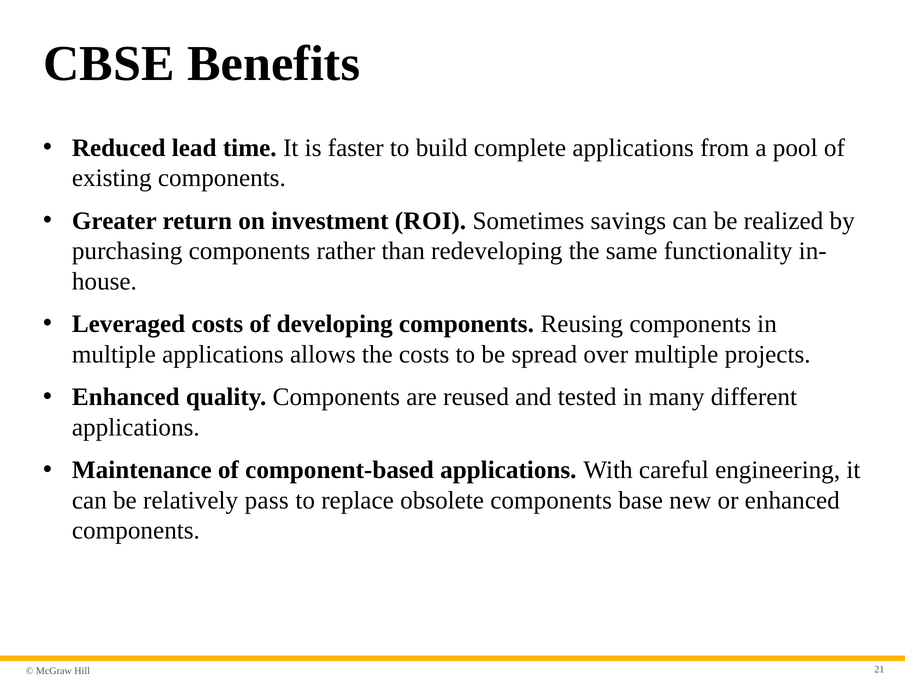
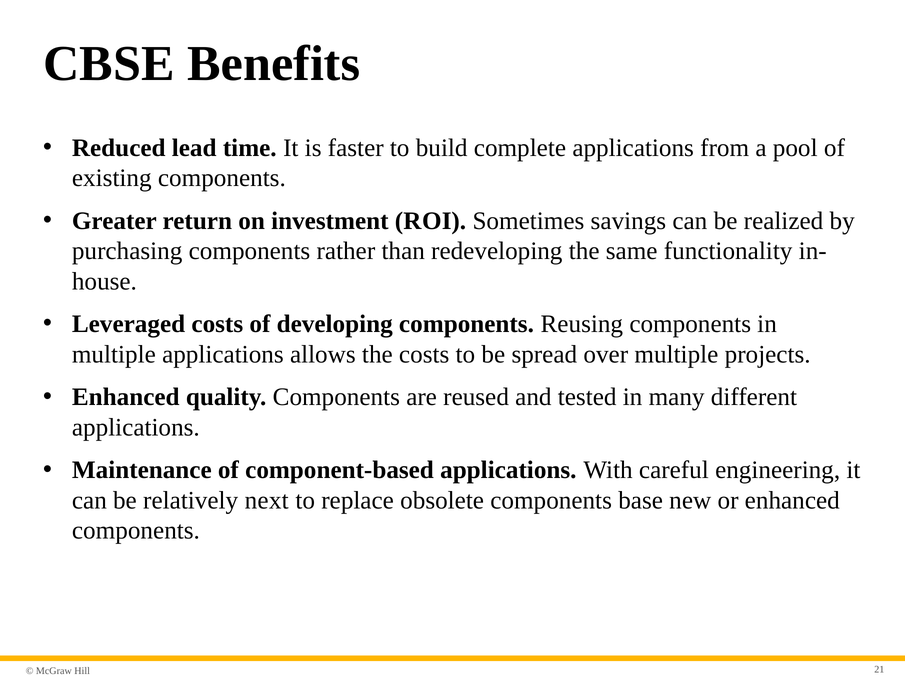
pass: pass -> next
